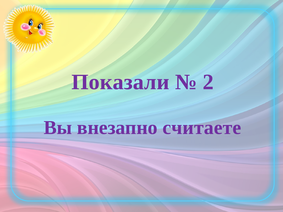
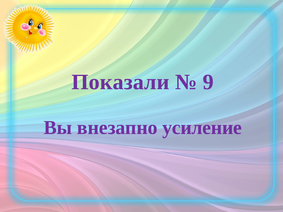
2: 2 -> 9
считаете: считаете -> усиление
